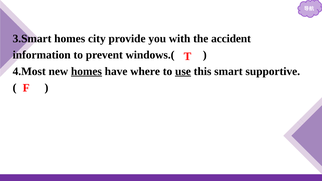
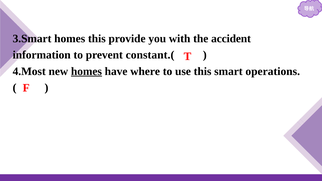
homes city: city -> this
windows.(: windows.( -> constant.(
use underline: present -> none
supportive: supportive -> operations
